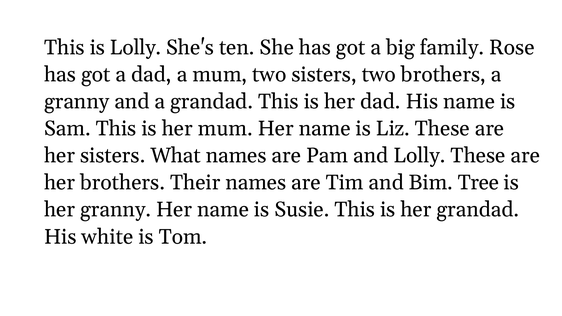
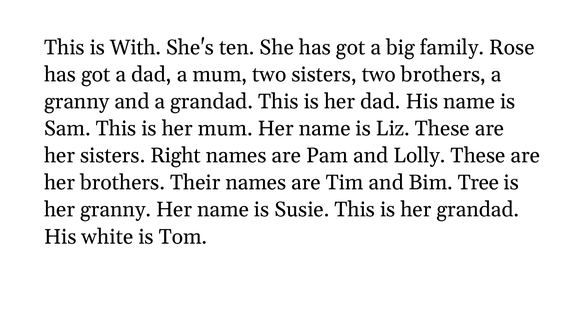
is Lolly: Lolly -> With
What: What -> Right
